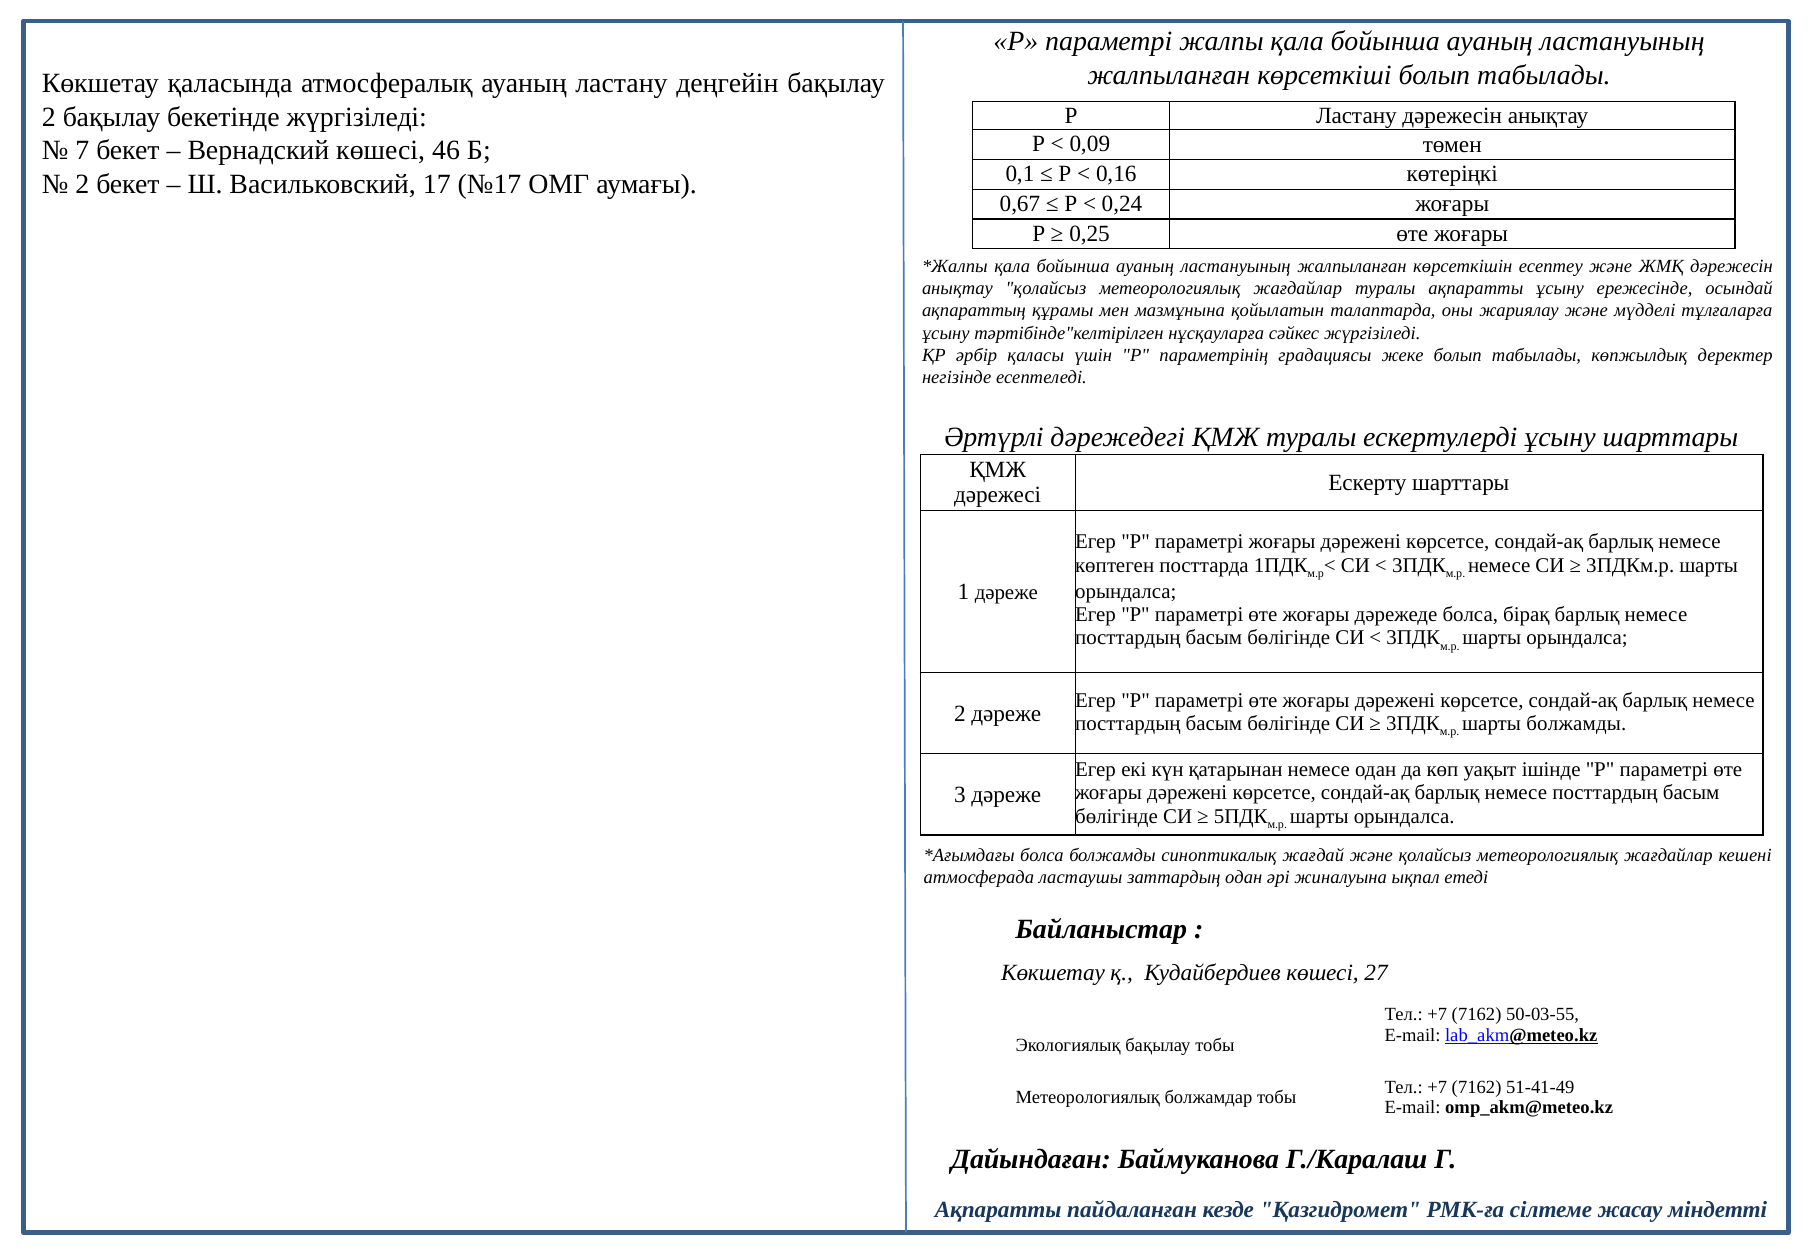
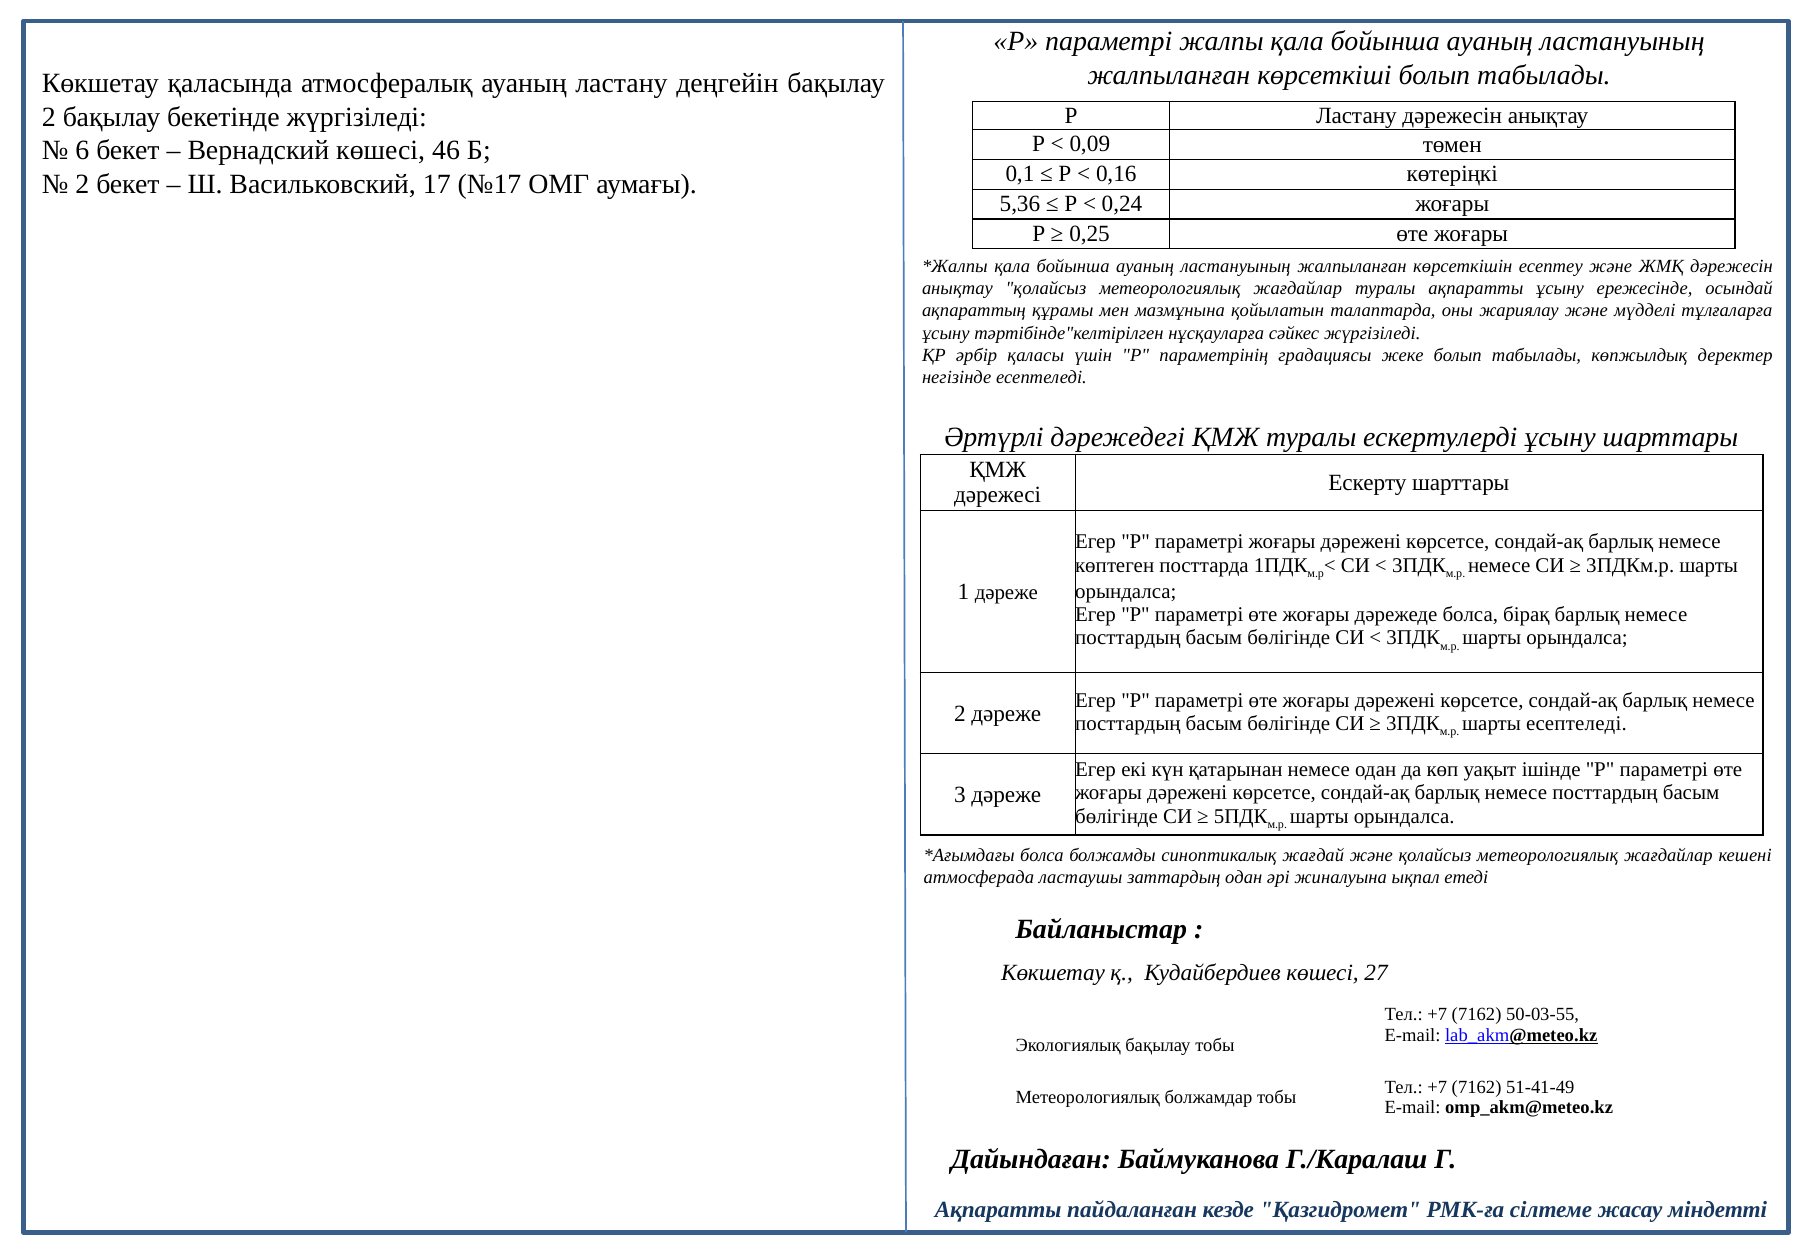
7: 7 -> 6
0,67: 0,67 -> 5,36
шарты болжамды: болжамды -> есептеледі
